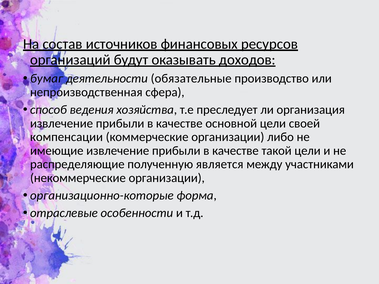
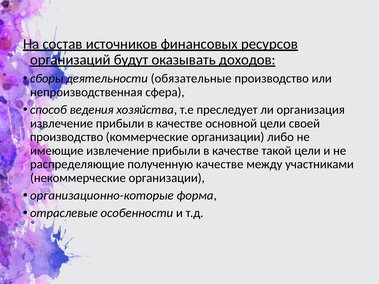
бумаг: бумаг -> сборы
компенсации at (67, 137): компенсации -> производство
полученную является: является -> качестве
